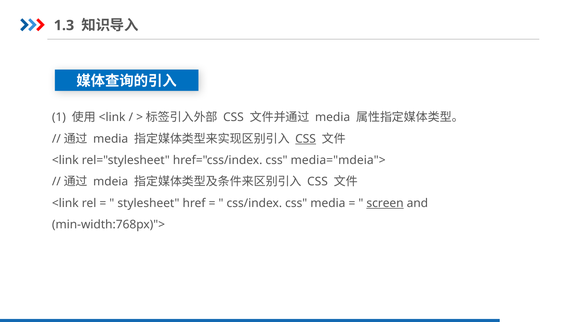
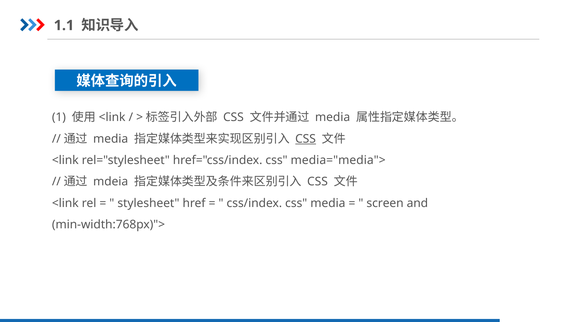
1.3: 1.3 -> 1.1
media="mdeia">: media="mdeia"> -> media="media">
screen underline: present -> none
